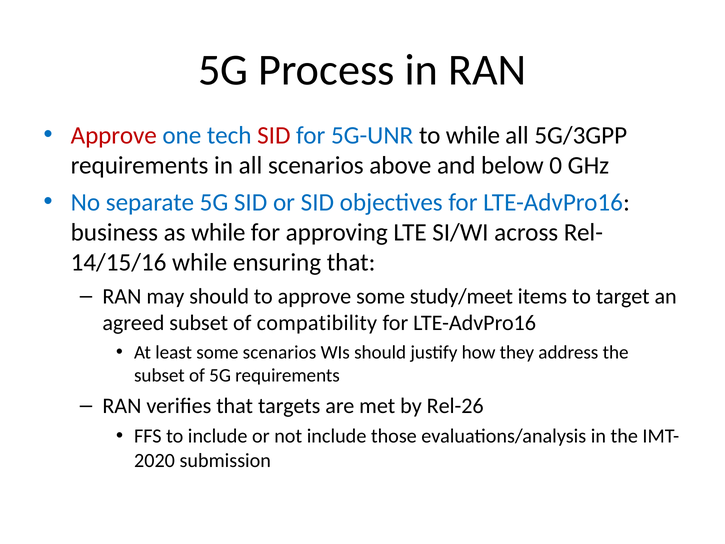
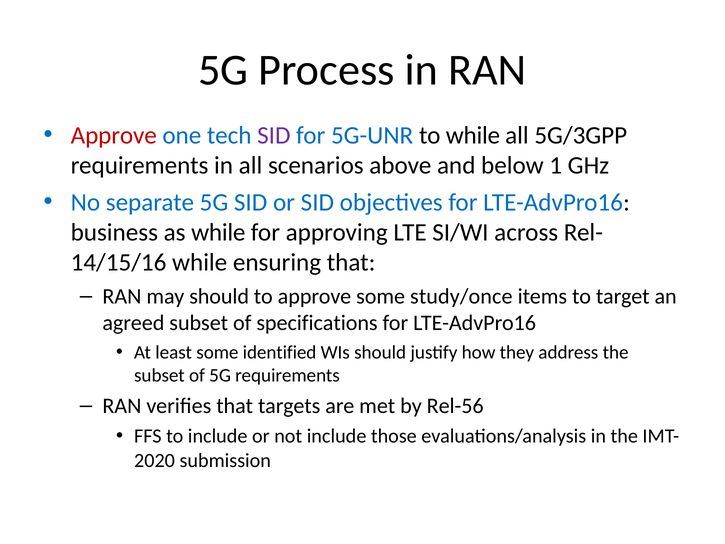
SID at (274, 135) colour: red -> purple
0: 0 -> 1
study/meet: study/meet -> study/once
compatibility: compatibility -> specifications
some scenarios: scenarios -> identified
Rel-26: Rel-26 -> Rel-56
